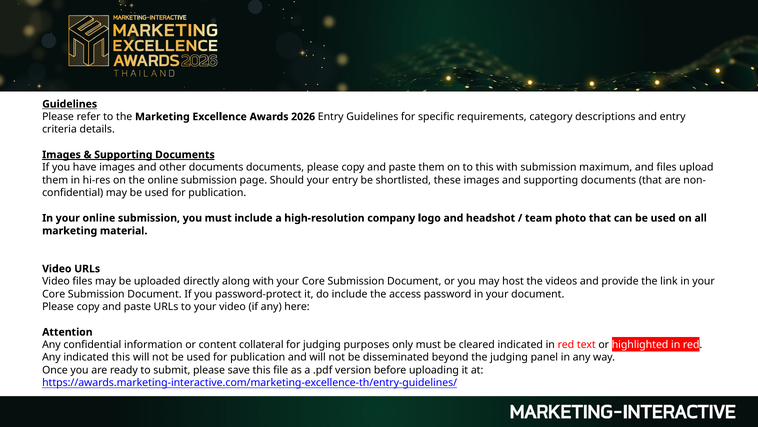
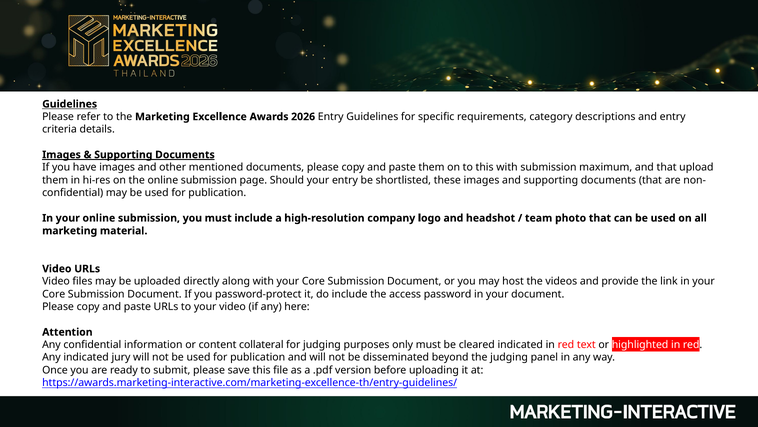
other documents: documents -> mentioned
and files: files -> that
indicated this: this -> jury
